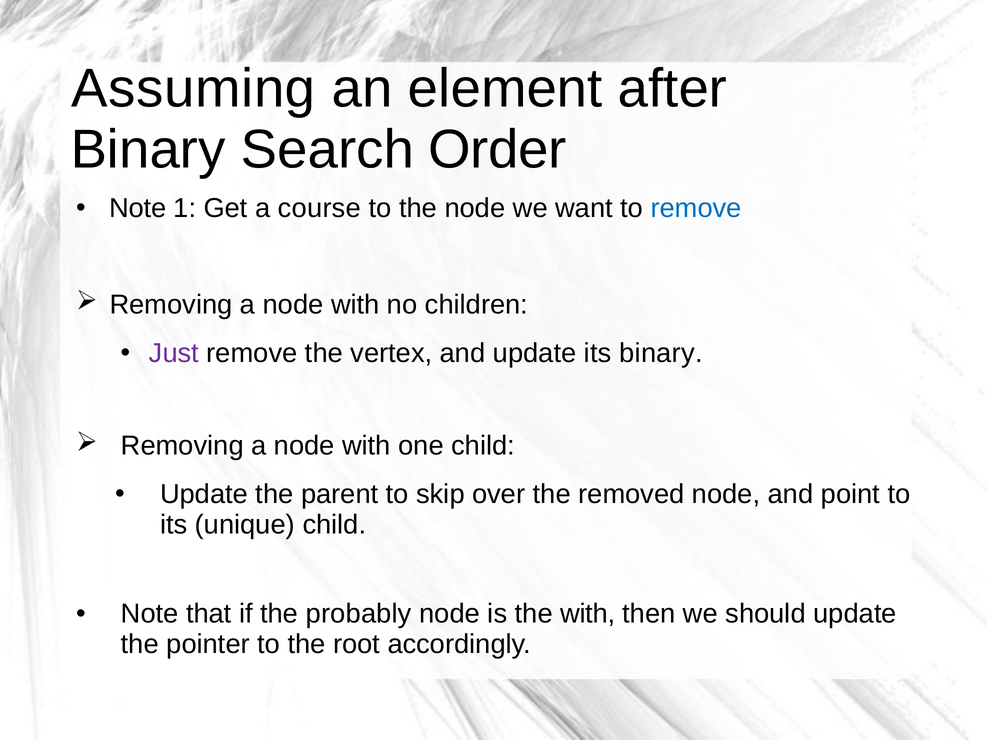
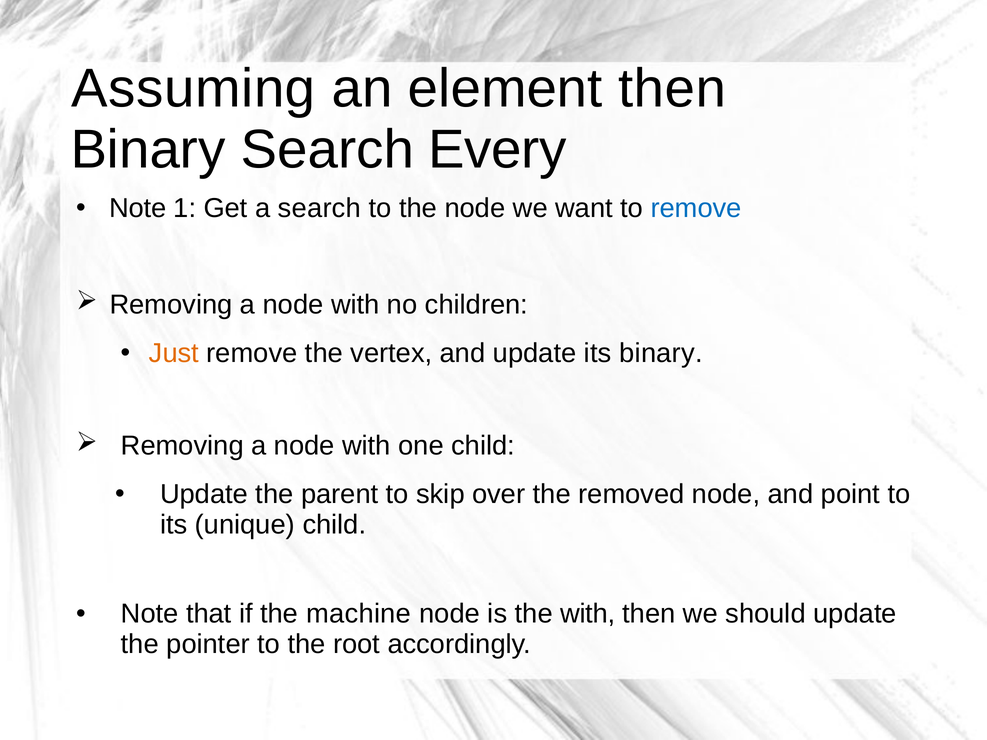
element after: after -> then
Order: Order -> Every
a course: course -> search
Just colour: purple -> orange
probably: probably -> machine
